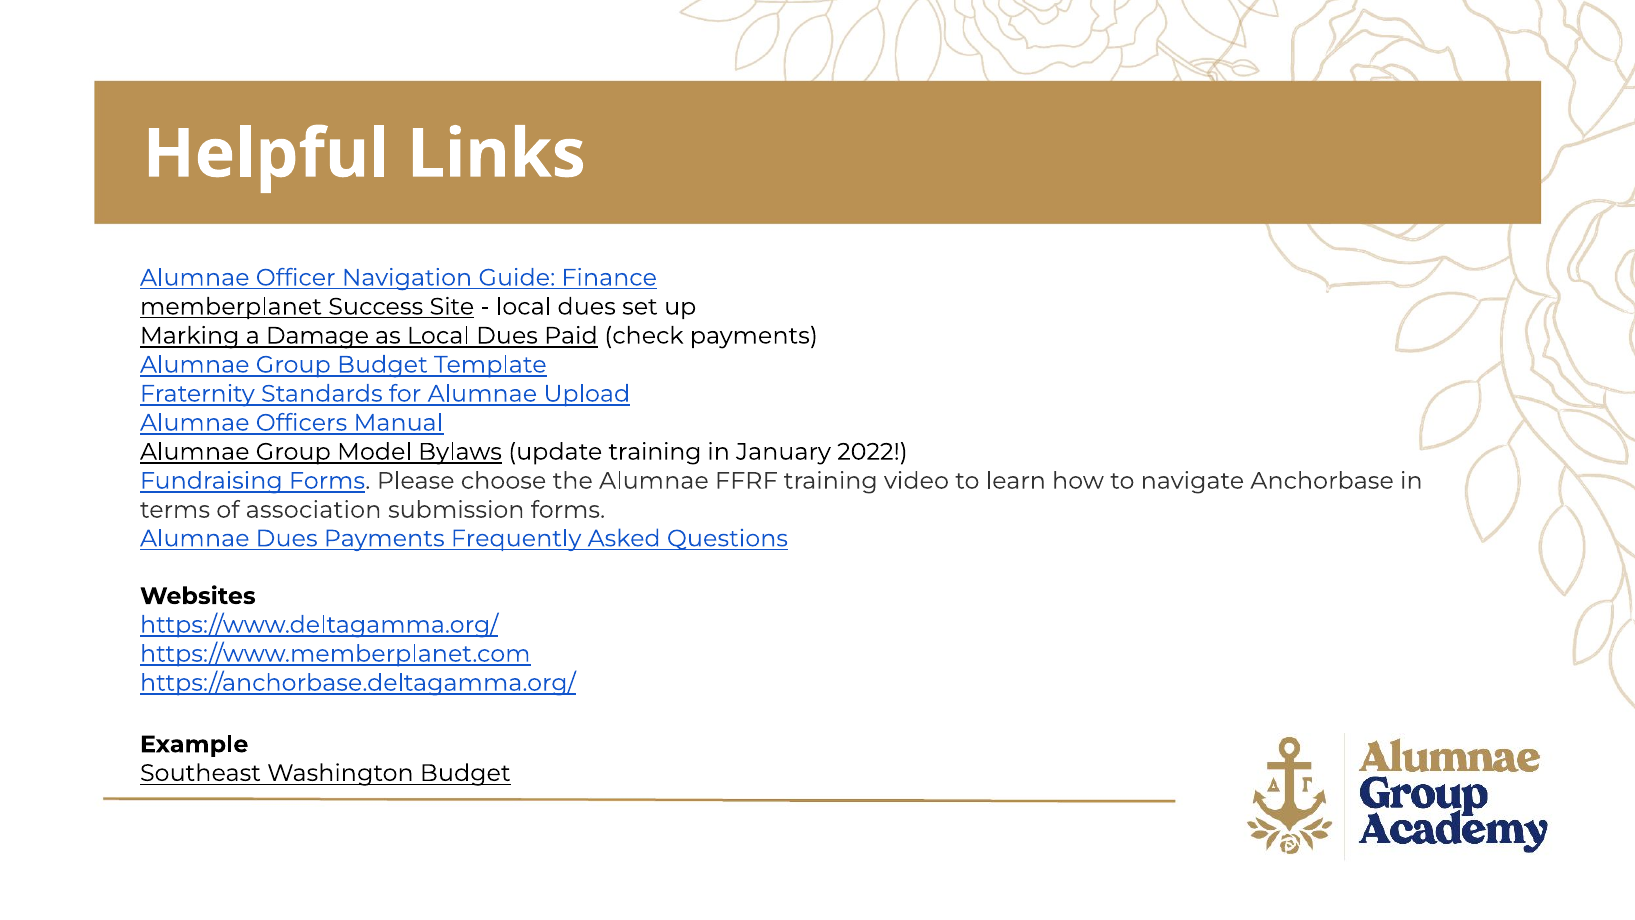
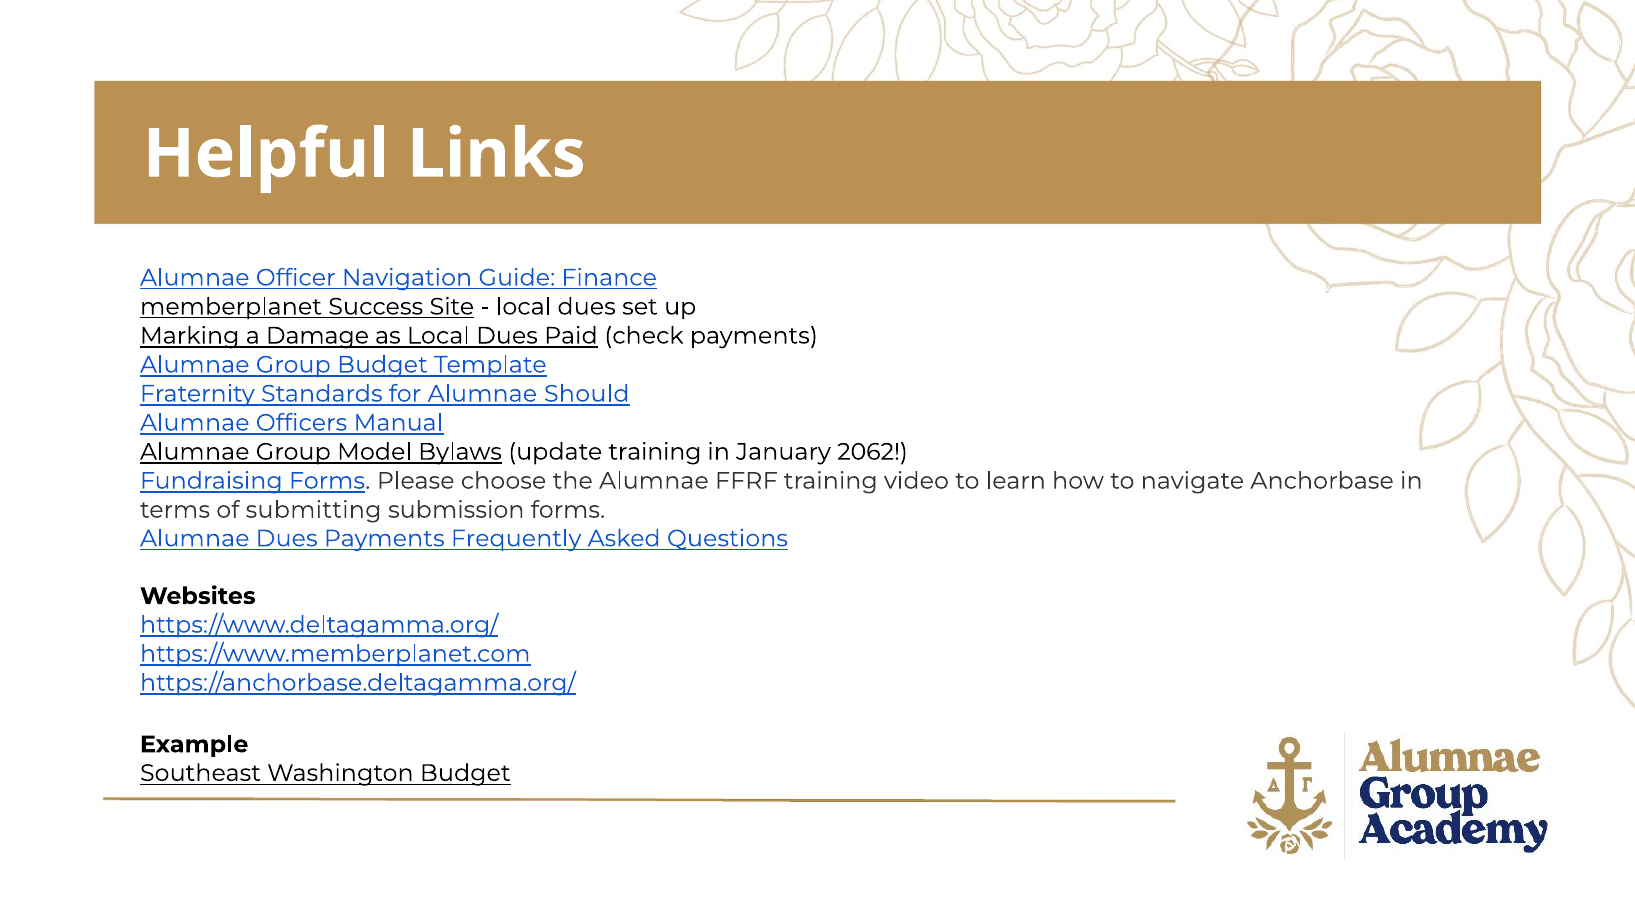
Upload: Upload -> Should
2022: 2022 -> 2062
association: association -> submitting
